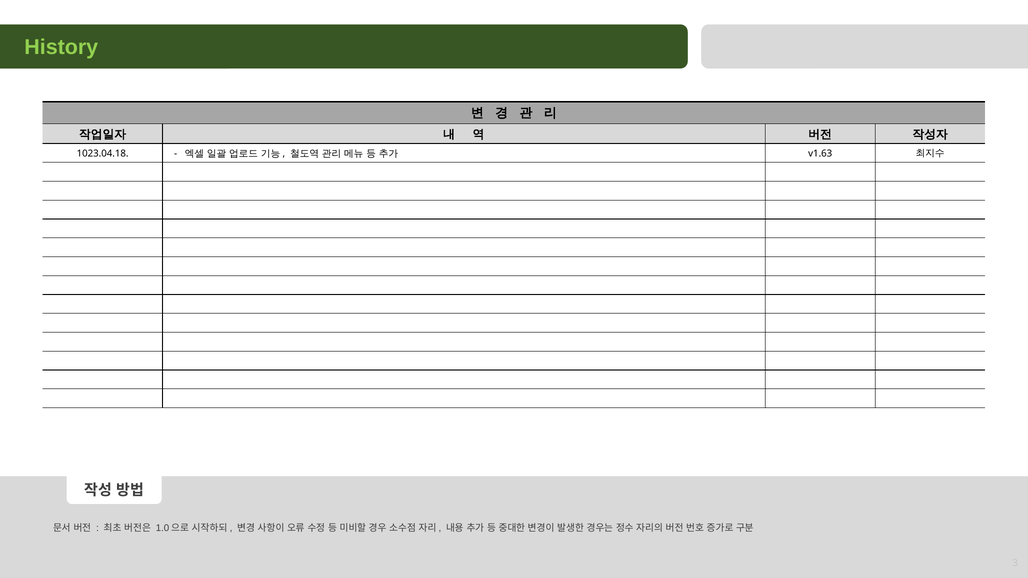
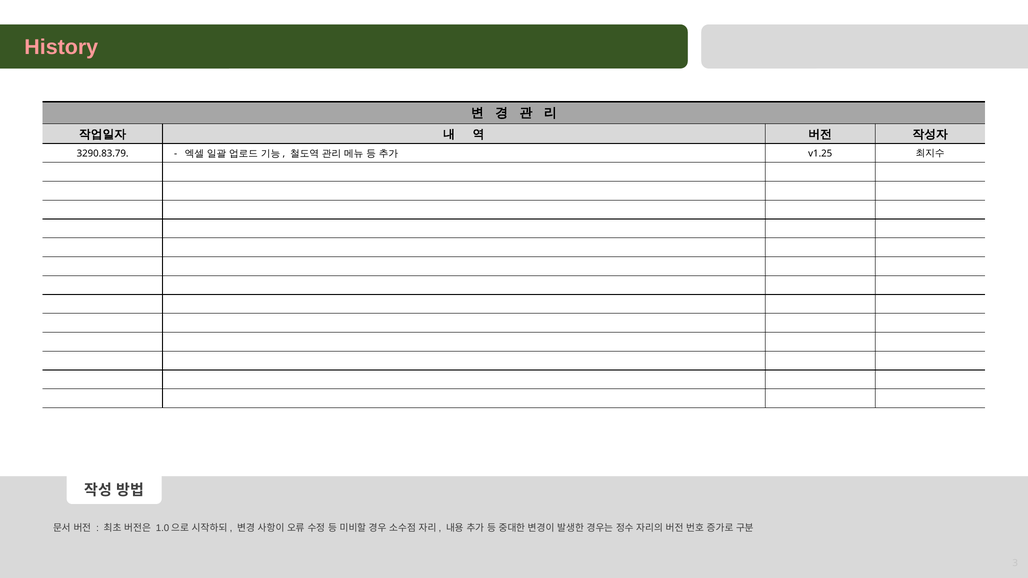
History colour: light green -> pink
1023.04.18: 1023.04.18 -> 3290.83.79
v1.63: v1.63 -> v1.25
